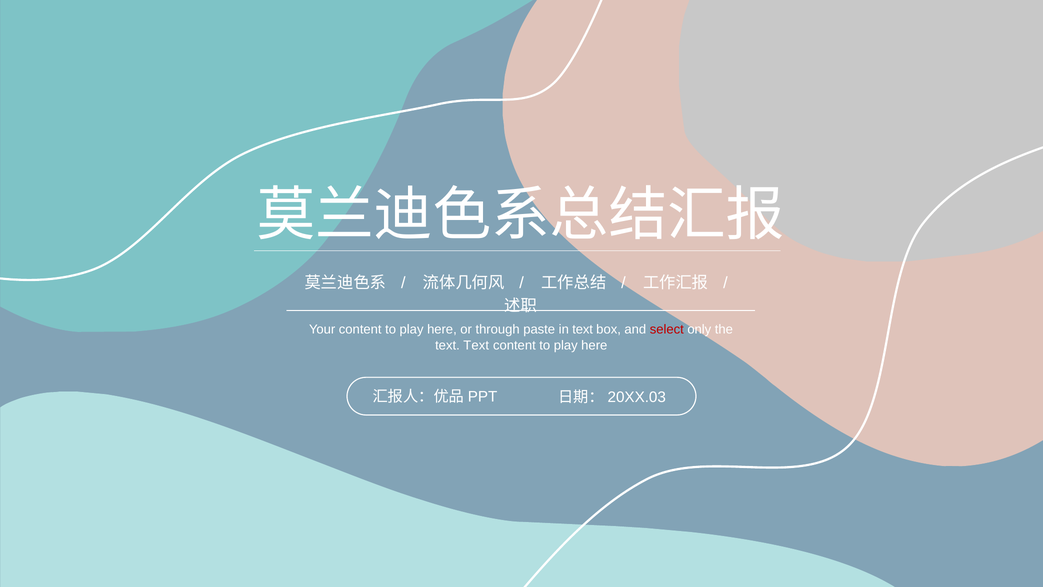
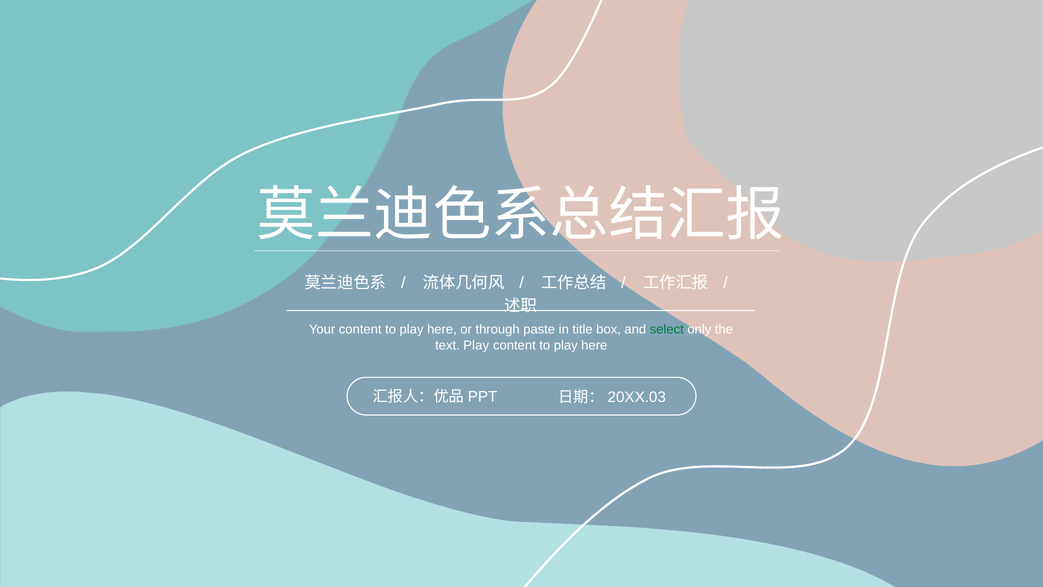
in text: text -> title
select colour: red -> green
text Text: Text -> Play
